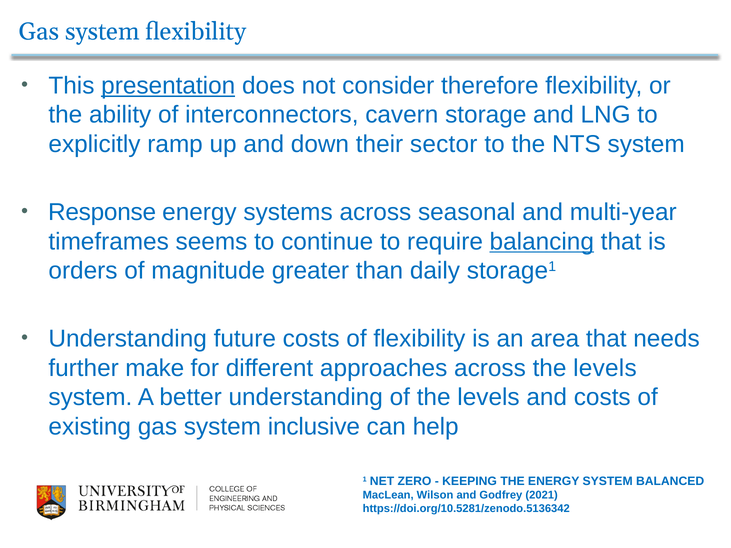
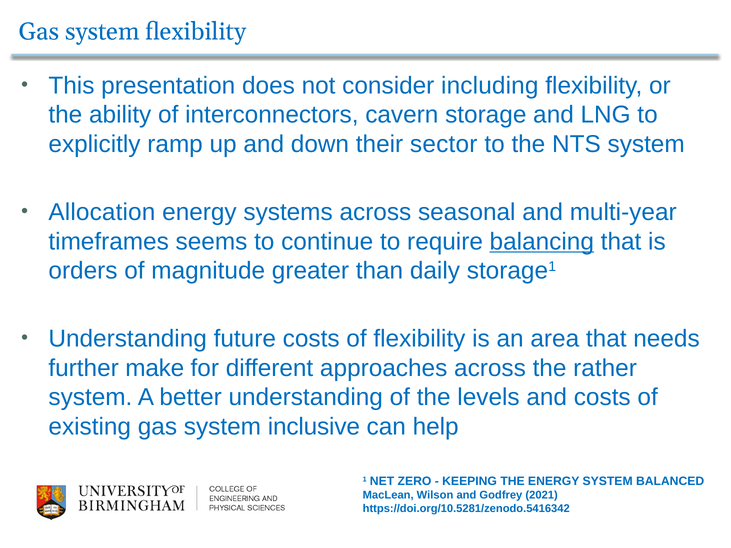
presentation underline: present -> none
therefore: therefore -> including
Response: Response -> Allocation
across the levels: levels -> rather
https://doi.org/10.5281/zenodo.5136342: https://doi.org/10.5281/zenodo.5136342 -> https://doi.org/10.5281/zenodo.5416342
